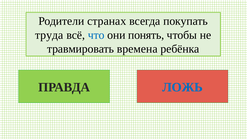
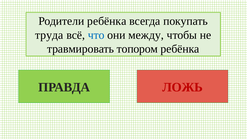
Родители странах: странах -> ребёнка
понять: понять -> между
времена: времена -> топором
ЛОЖЬ colour: blue -> red
